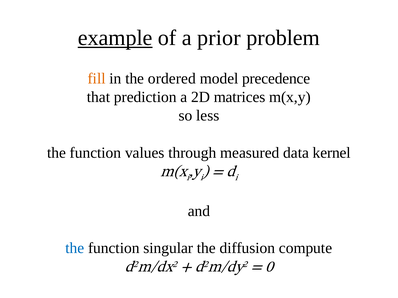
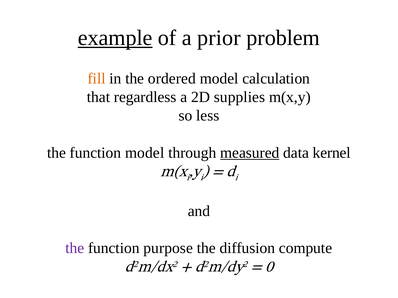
precedence: precedence -> calculation
prediction: prediction -> regardless
matrices: matrices -> supplies
function values: values -> model
measured underline: none -> present
the at (75, 248) colour: blue -> purple
singular: singular -> purpose
